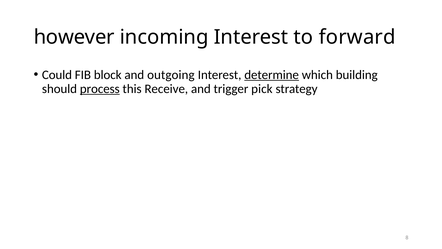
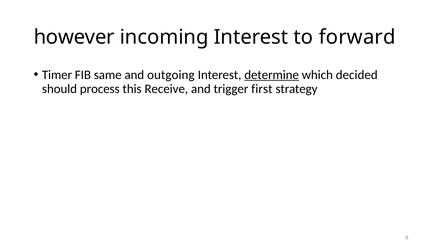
Could: Could -> Timer
block: block -> same
building: building -> decided
process underline: present -> none
pick: pick -> first
